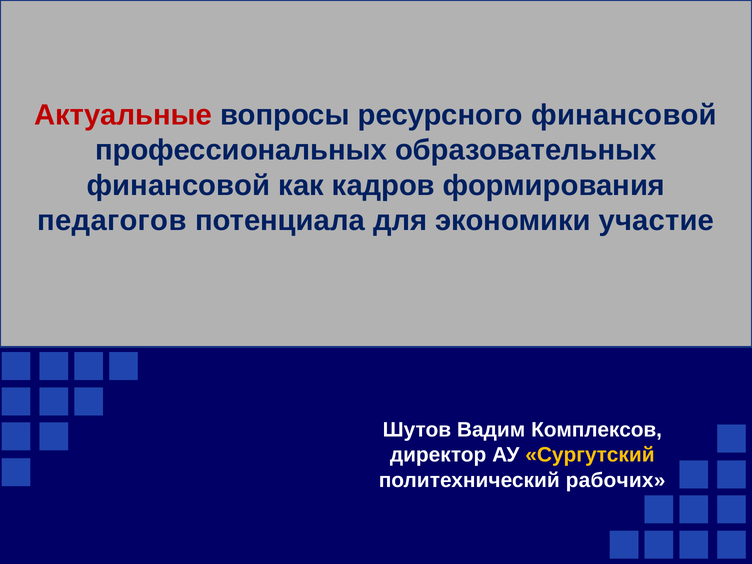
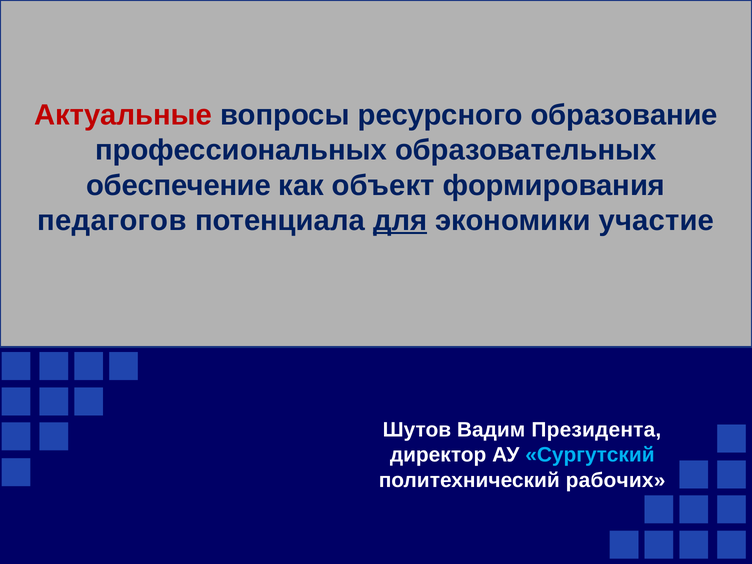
ресурсного финансовой: финансовой -> образование
финансовой at (178, 185): финансовой -> обеспечение
кадров: кадров -> объект
для underline: none -> present
Комплексов: Комплексов -> Президента
Сургутский colour: yellow -> light blue
